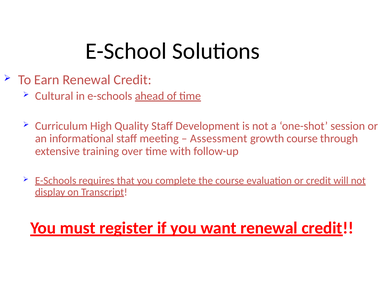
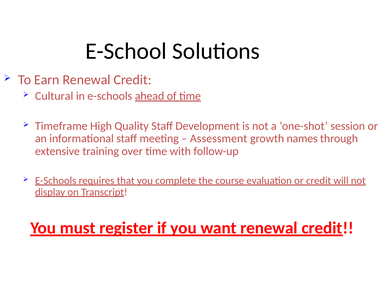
Curriculum: Curriculum -> Timeframe
growth course: course -> names
